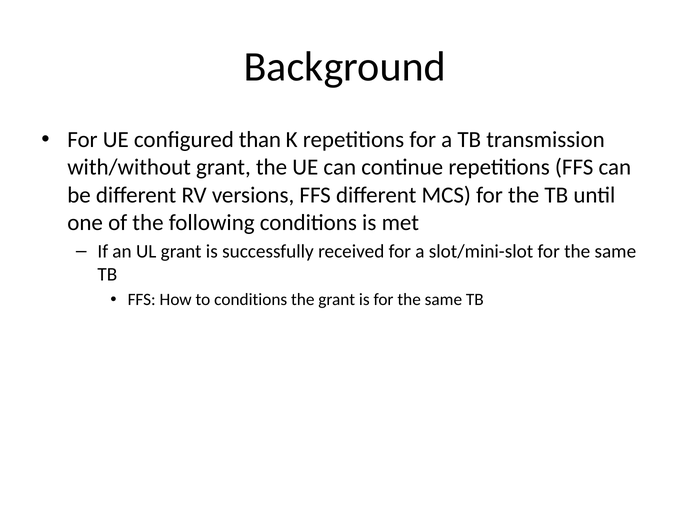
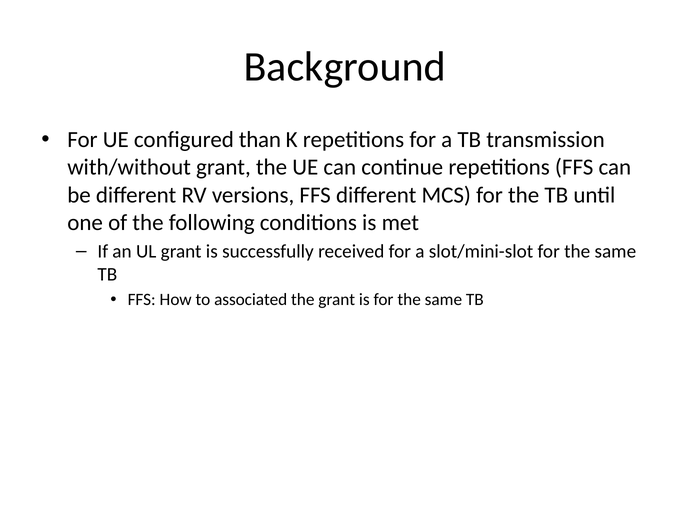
to conditions: conditions -> associated
